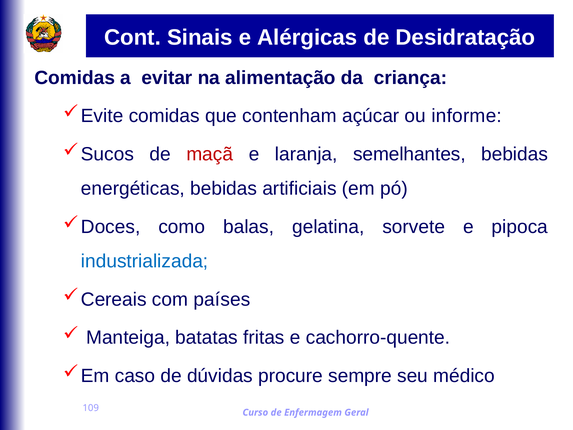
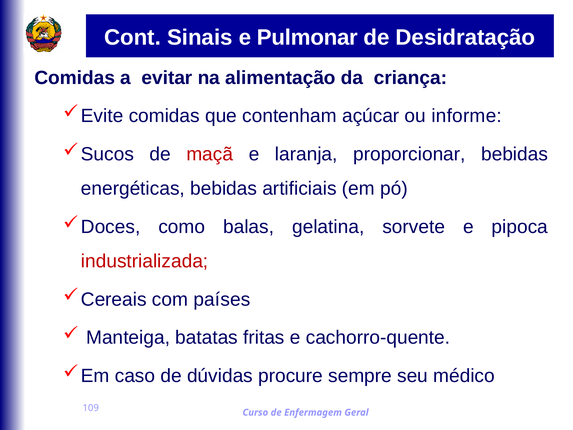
Alérgicas: Alérgicas -> Pulmonar
semelhantes: semelhantes -> proporcionar
industrializada colour: blue -> red
